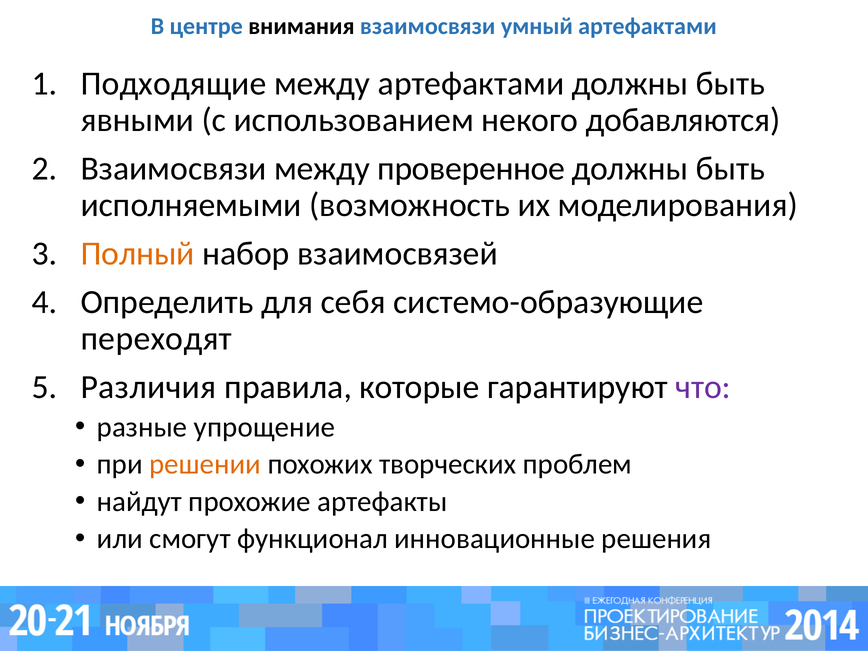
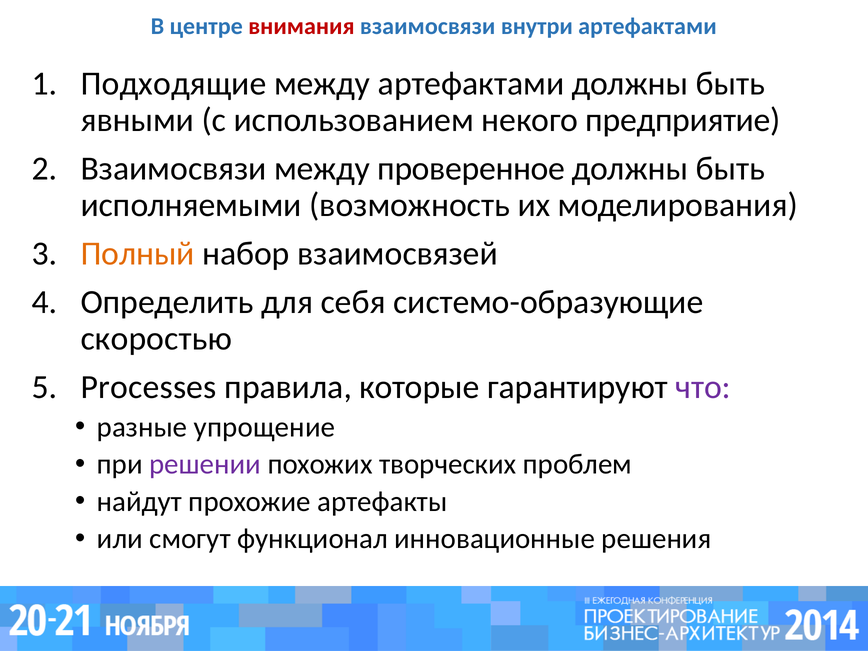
внимания colour: black -> red
умный: умный -> внутри
добавляются: добавляются -> предприятие
переходят: переходят -> скоростью
Различия: Различия -> Processes
решении colour: orange -> purple
